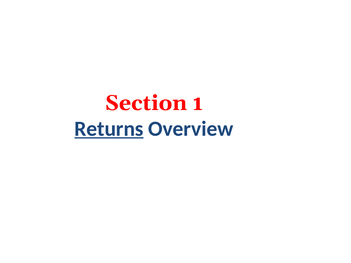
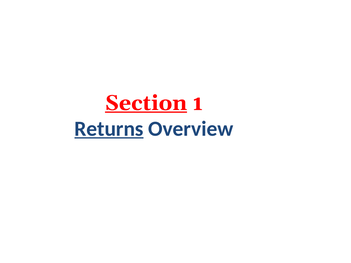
Section underline: none -> present
